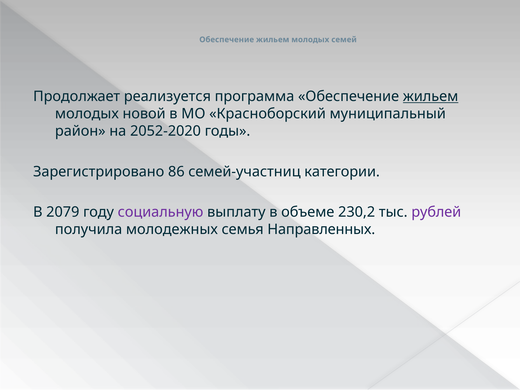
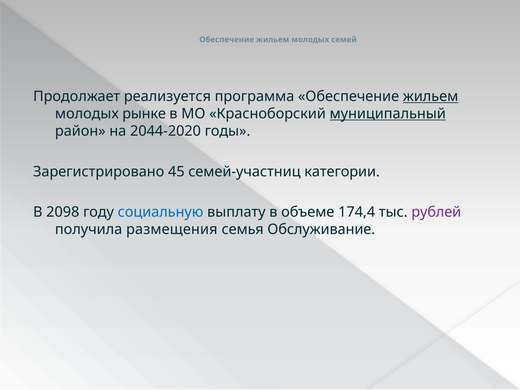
новой: новой -> рынке
муниципальный underline: none -> present
2052-2020: 2052-2020 -> 2044-2020
86: 86 -> 45
2079: 2079 -> 2098
социальную colour: purple -> blue
230,2: 230,2 -> 174,4
молодежных: молодежных -> размещения
Направленных: Направленных -> Обслуживание
